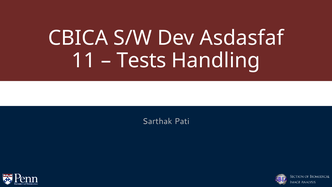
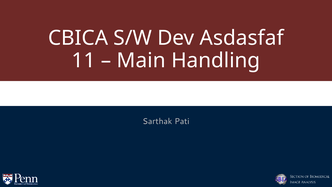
Tests: Tests -> Main
